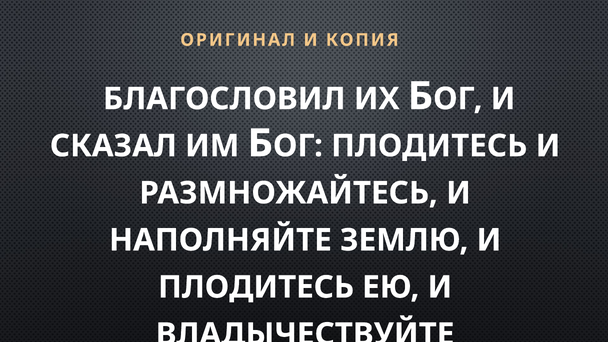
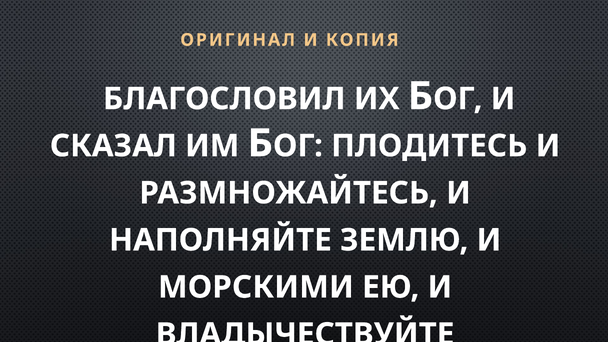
ПЛОДИТЕСЬ at (256, 287): ПЛОДИТЕСЬ -> МОРСКИМИ
